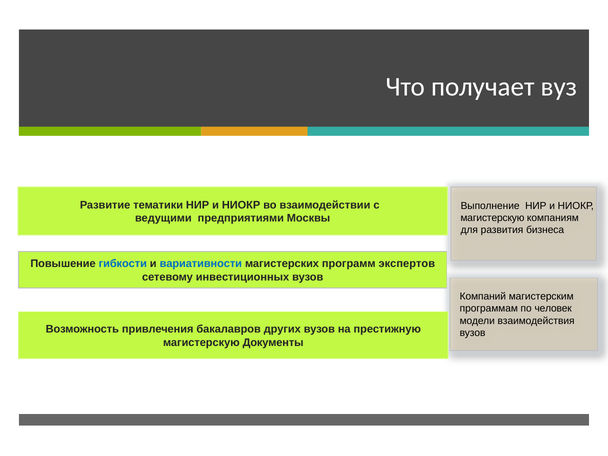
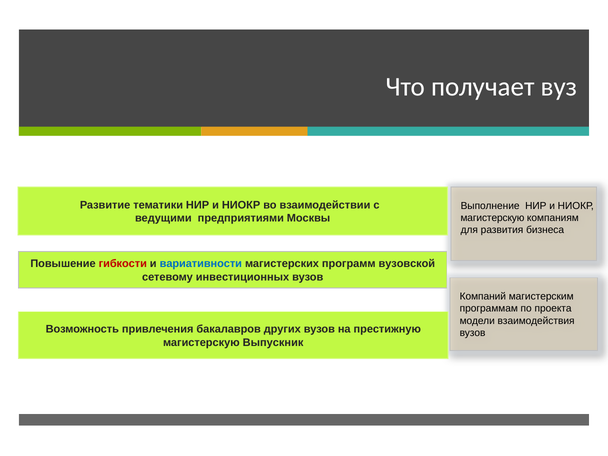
гибкости colour: blue -> red
экспертов: экспертов -> вузовской
человек: человек -> проекта
Документы: Документы -> Выпускник
